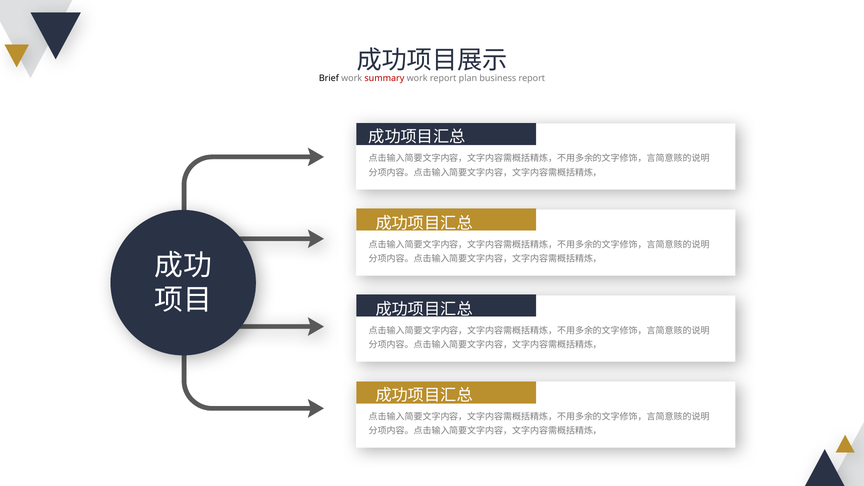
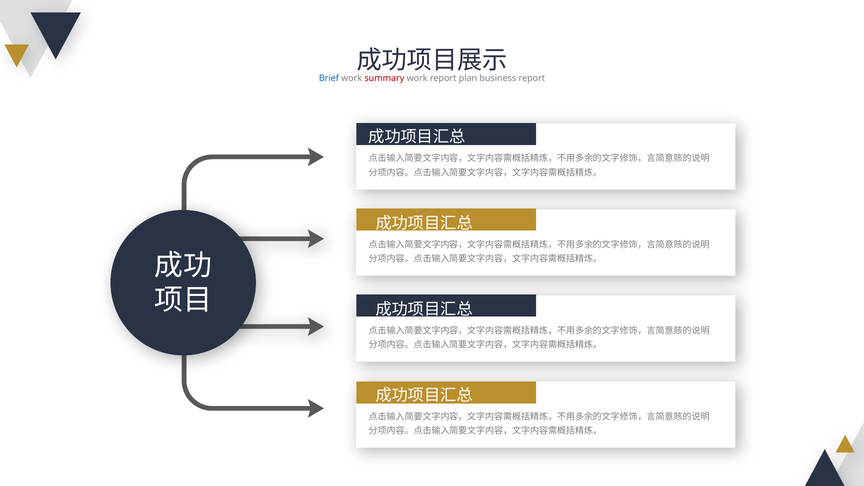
Brief colour: black -> blue
